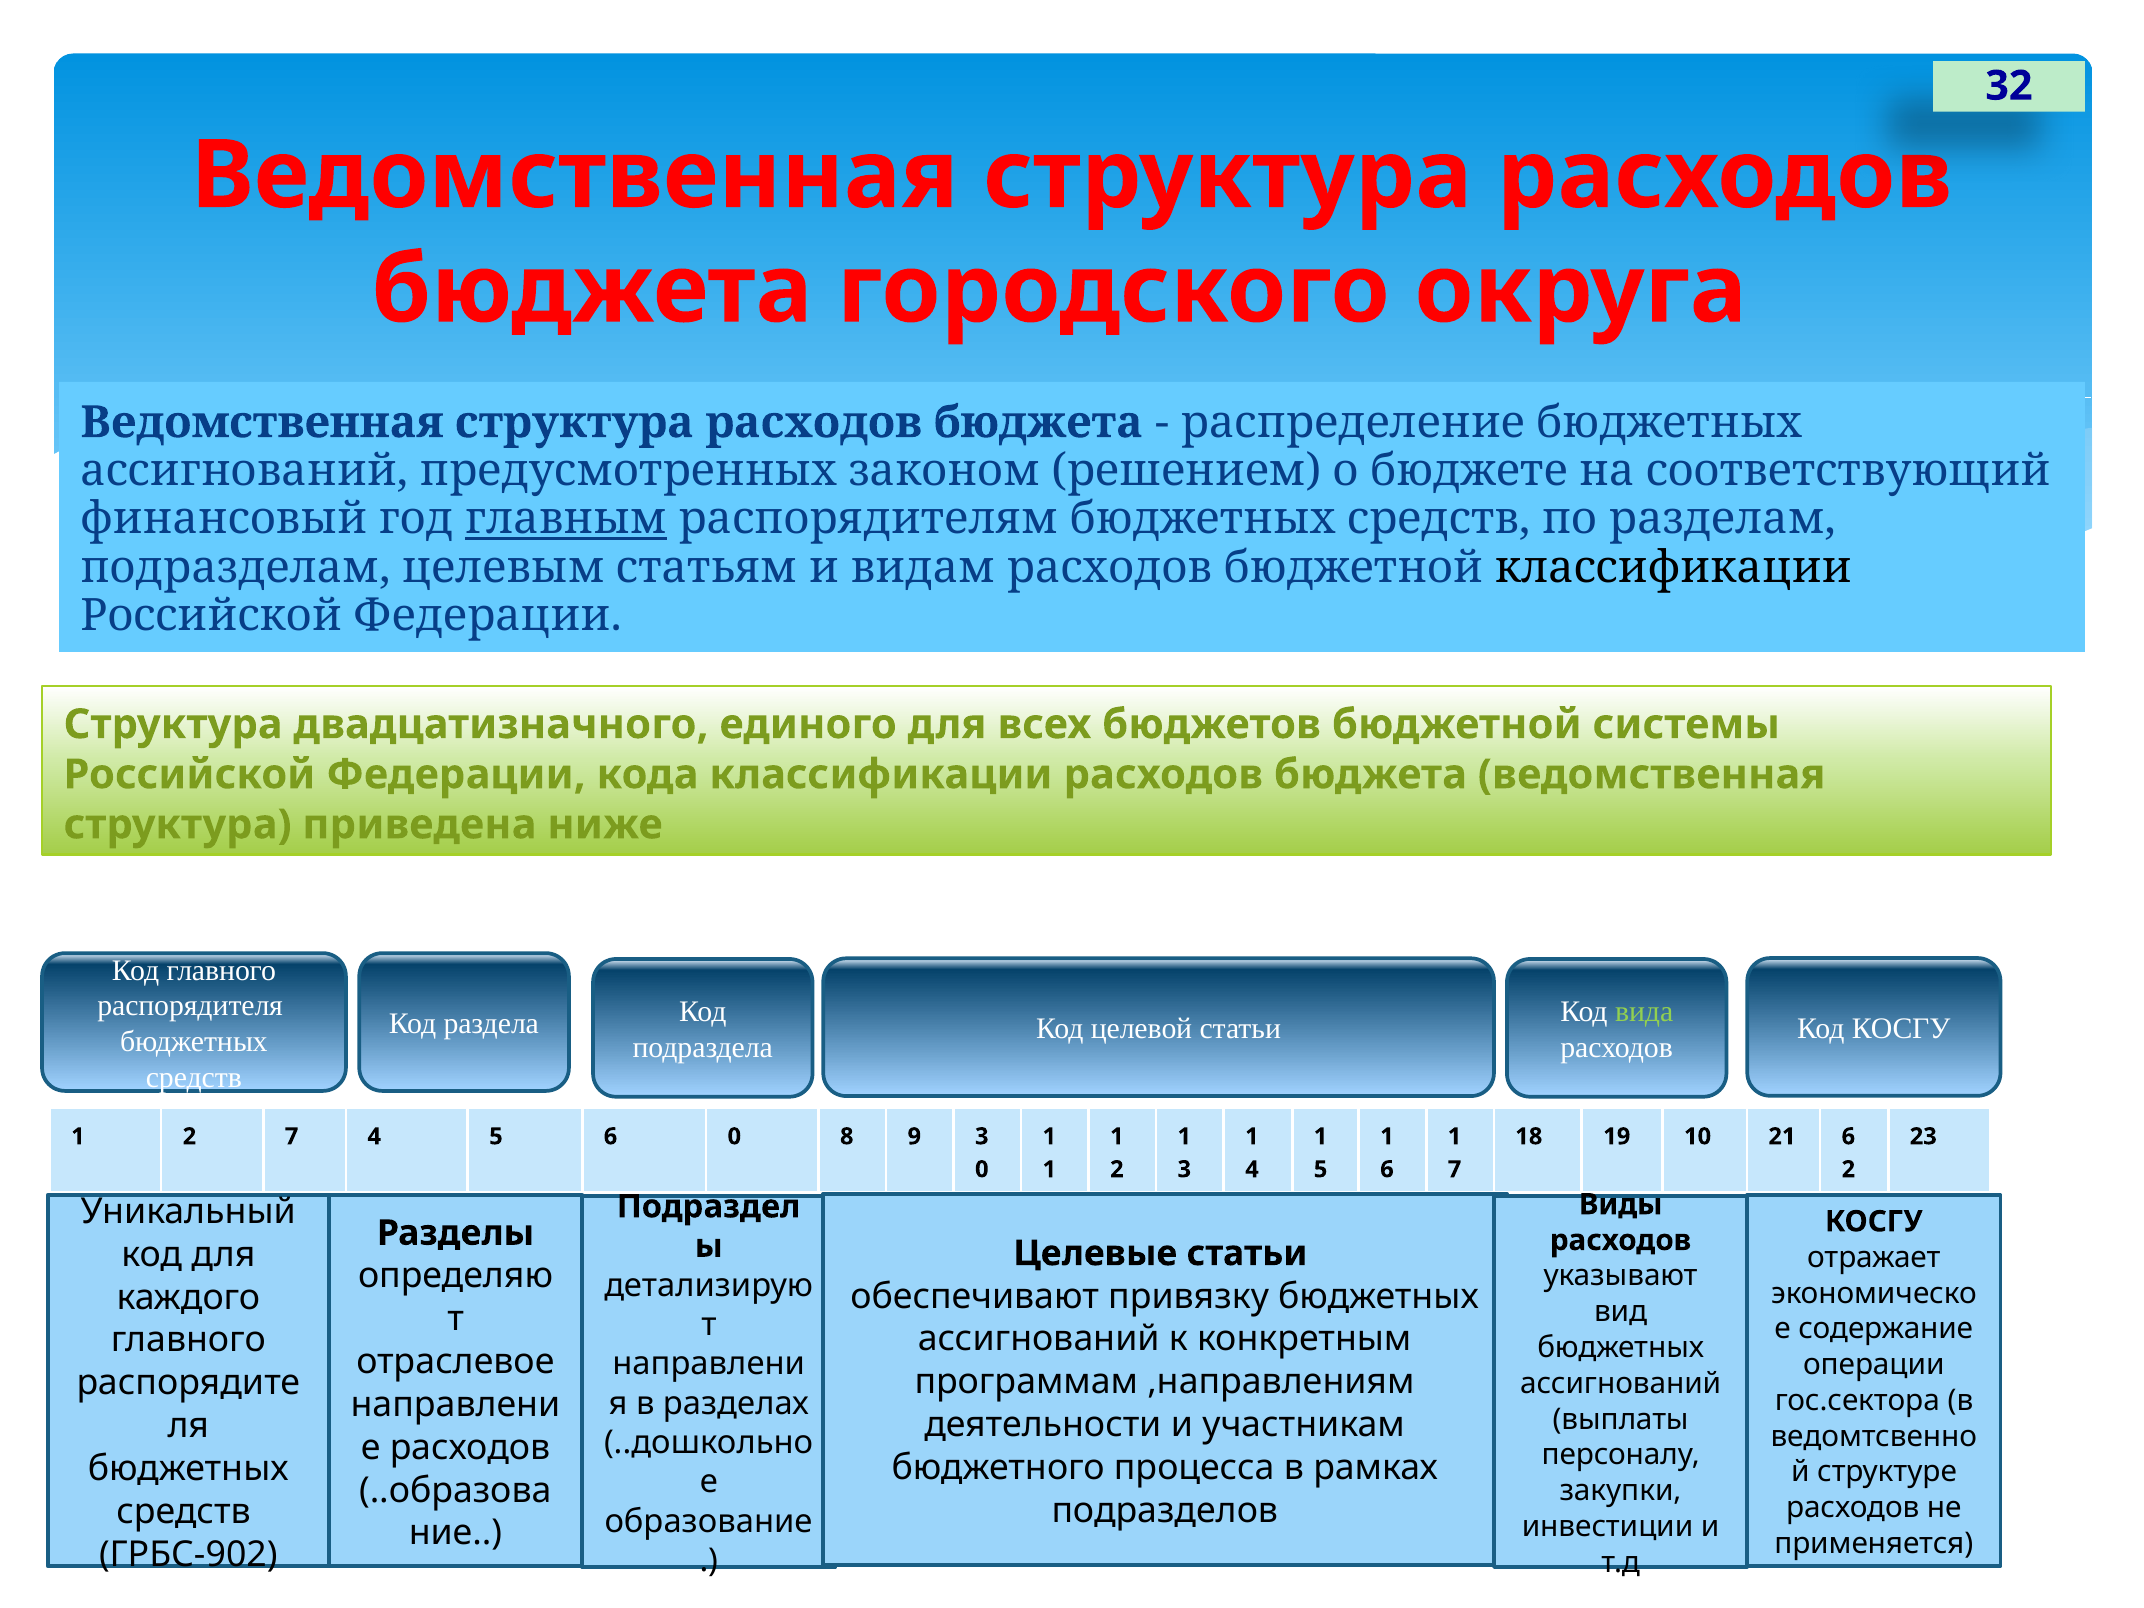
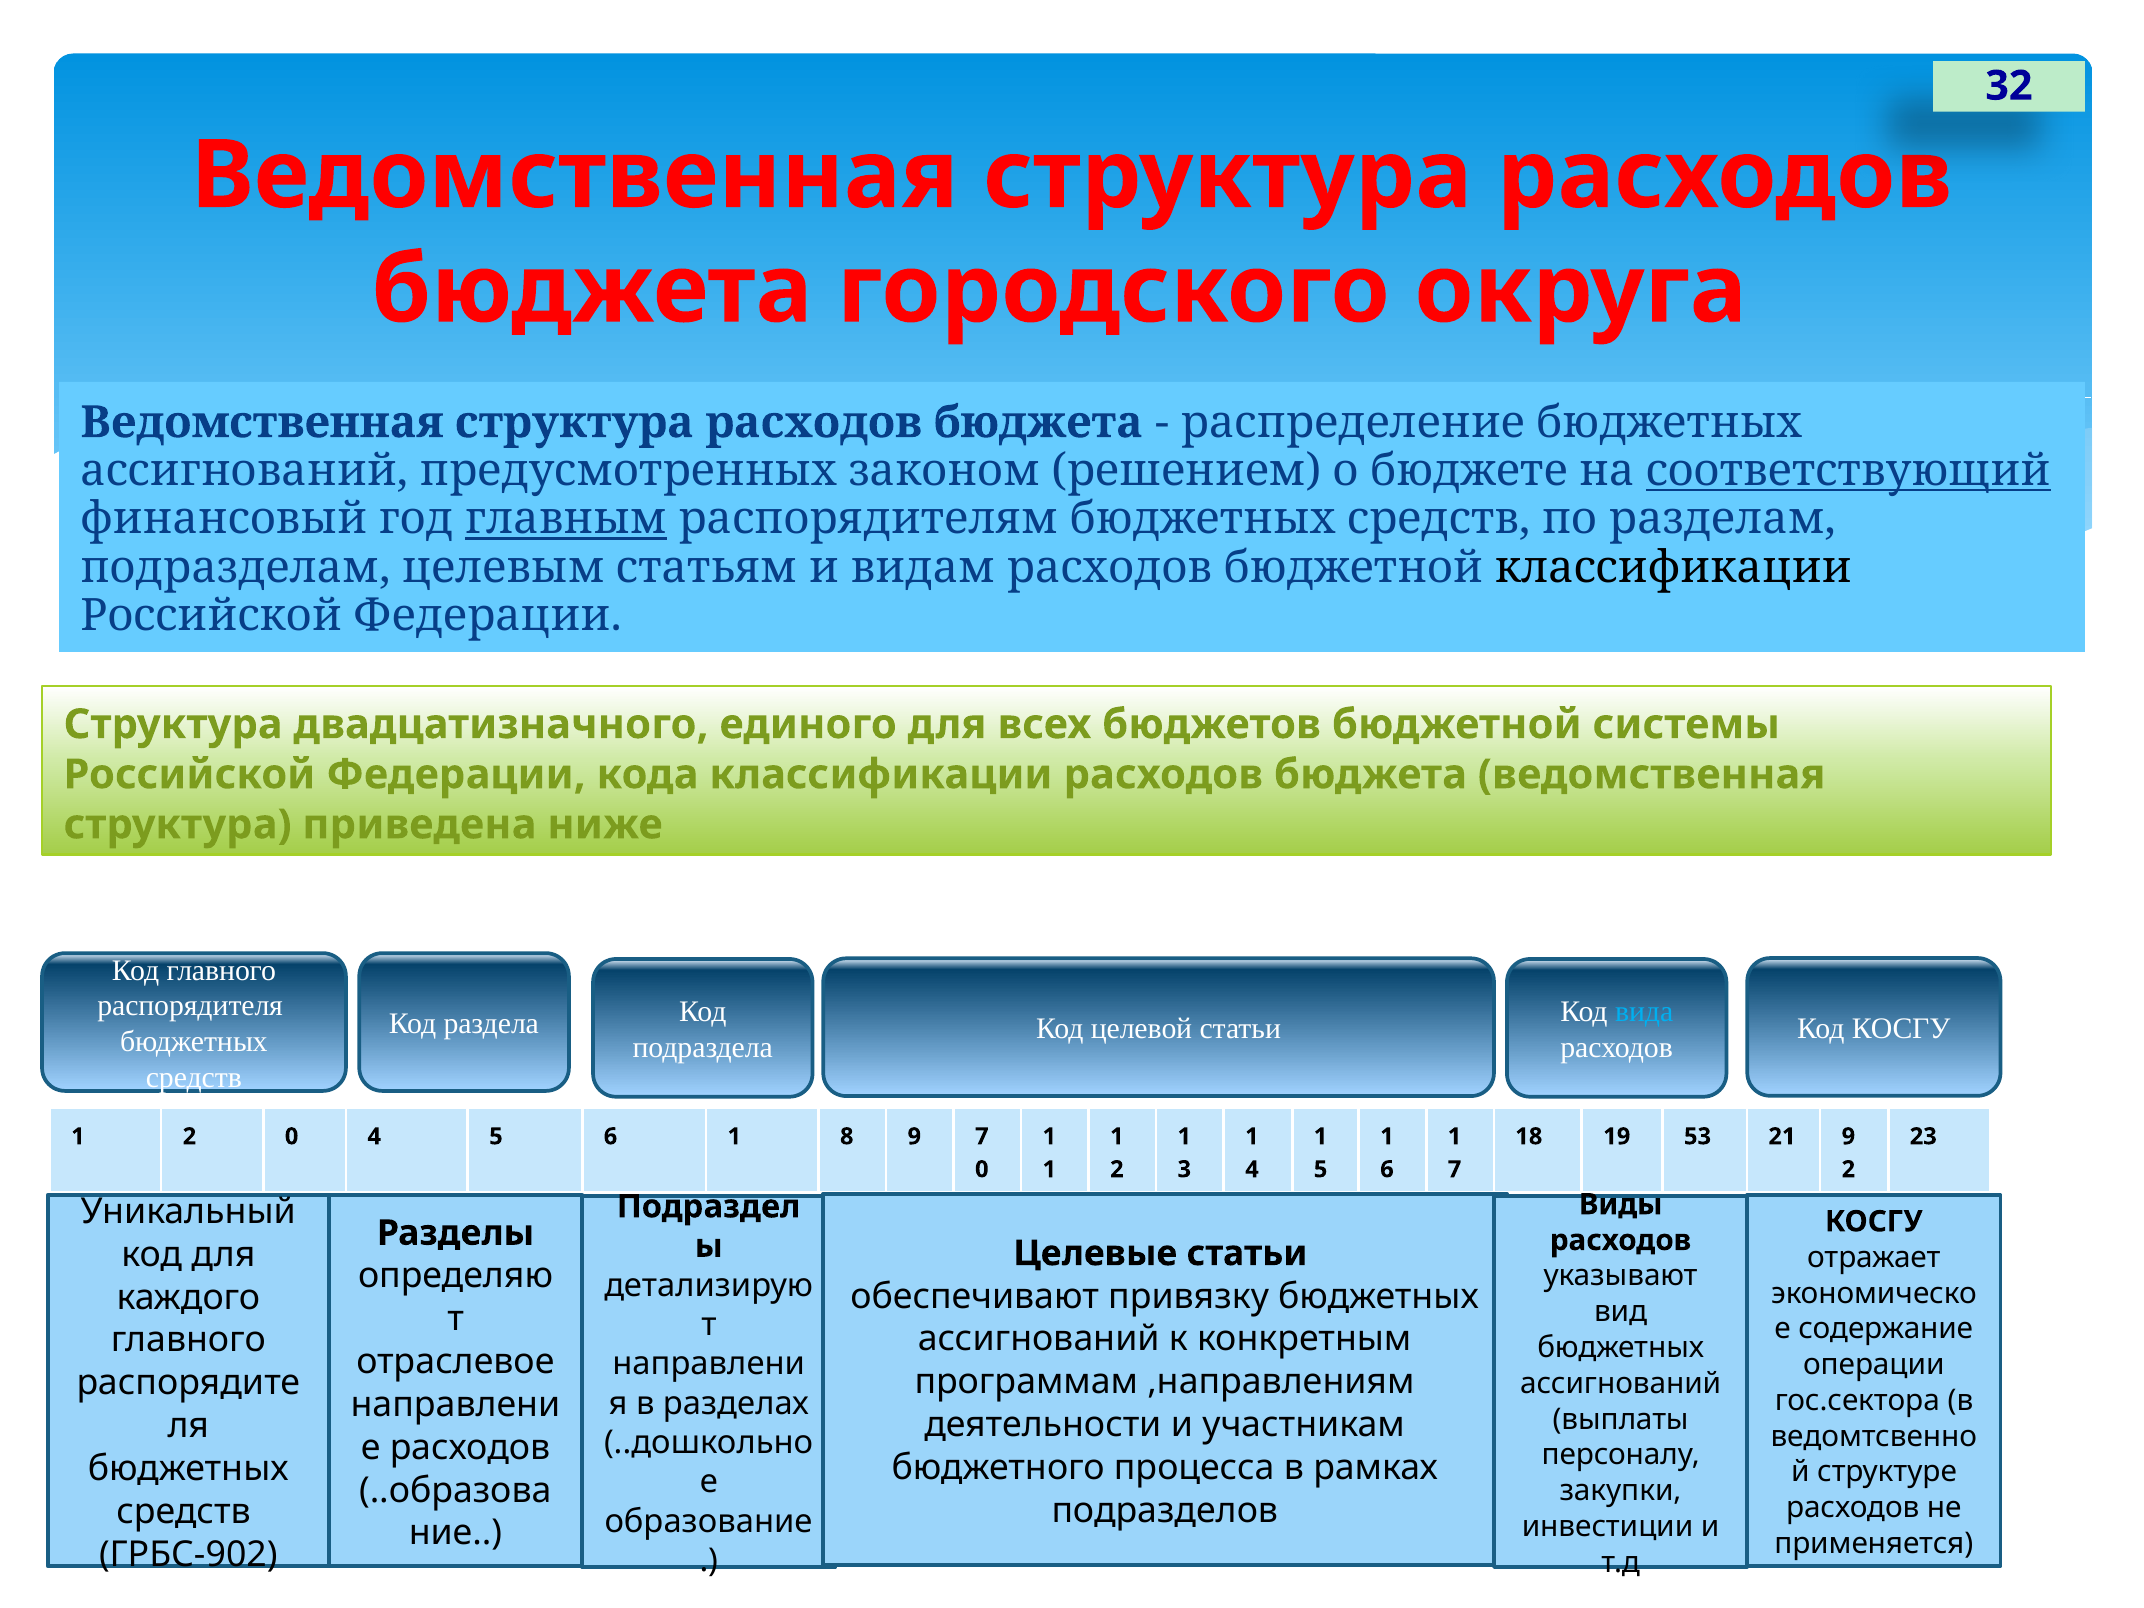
соответствующий underline: none -> present
вида colour: light green -> light blue
2 7: 7 -> 0
5 6 0: 0 -> 1
9 3: 3 -> 7
10: 10 -> 53
21 6: 6 -> 9
